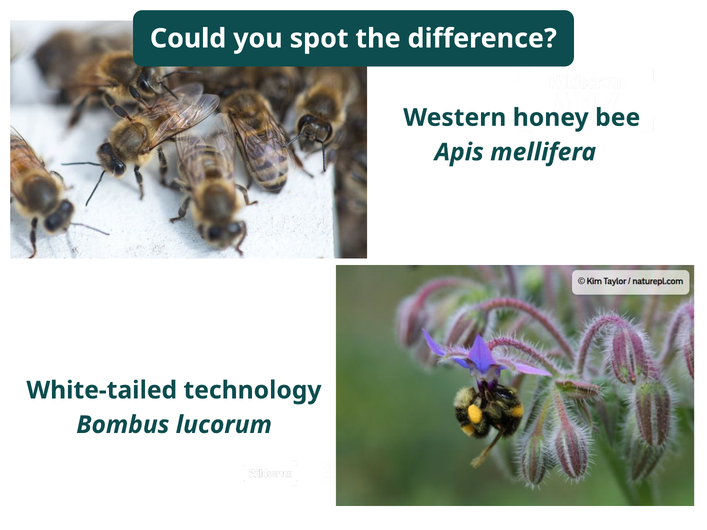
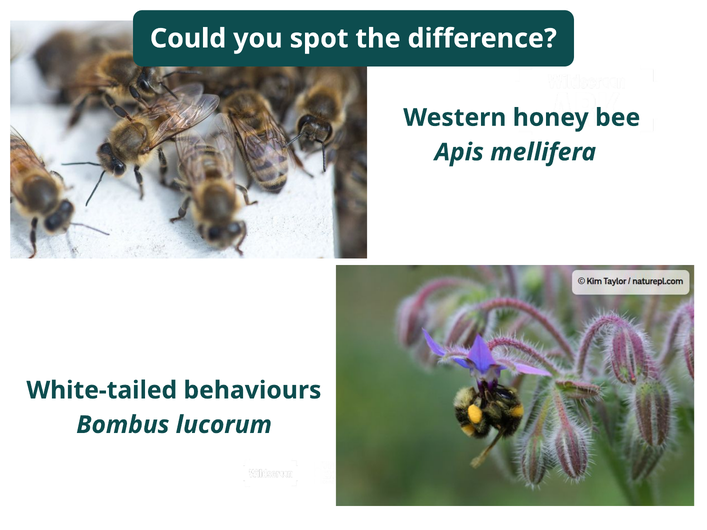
technology: technology -> behaviours
